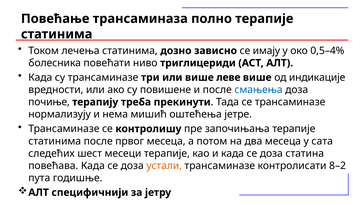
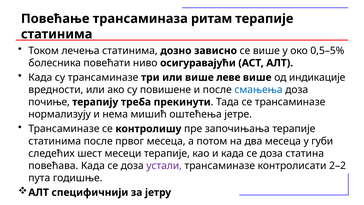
полно: полно -> ритам
се имају: имају -> више
0,5–4%: 0,5–4% -> 0,5–5%
триглицериди: триглицериди -> осигуравајући
сата: сата -> губи
устали colour: orange -> purple
8–2: 8–2 -> 2–2
